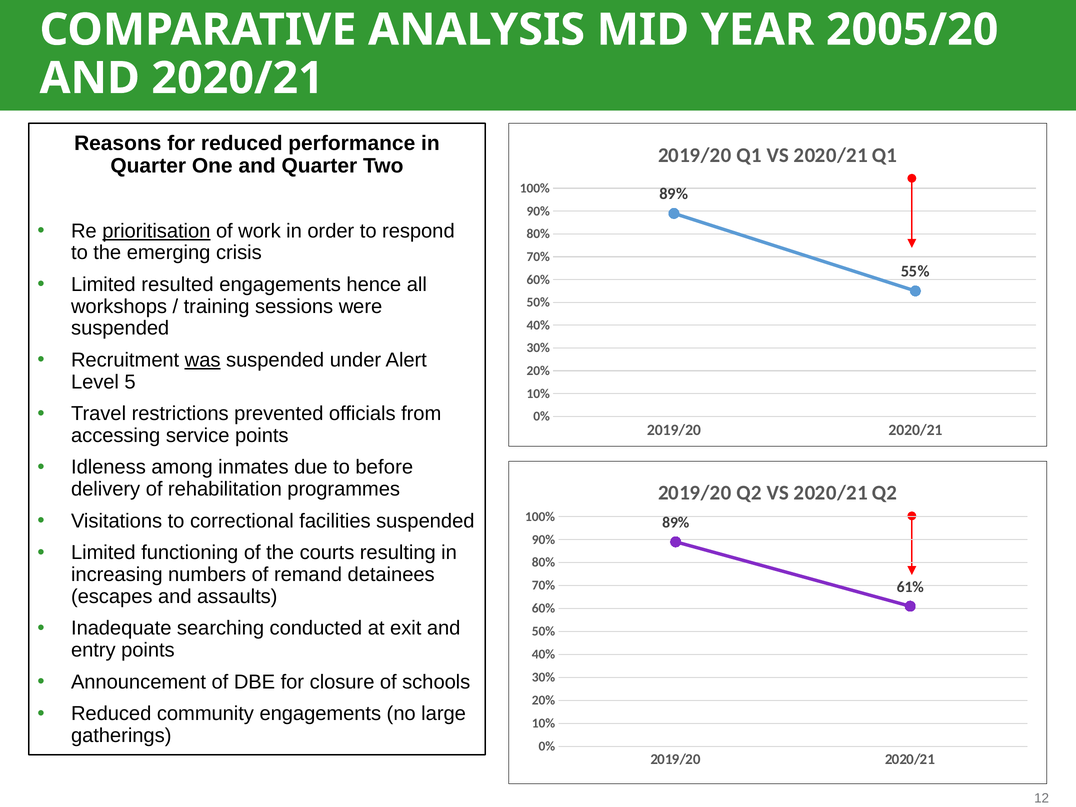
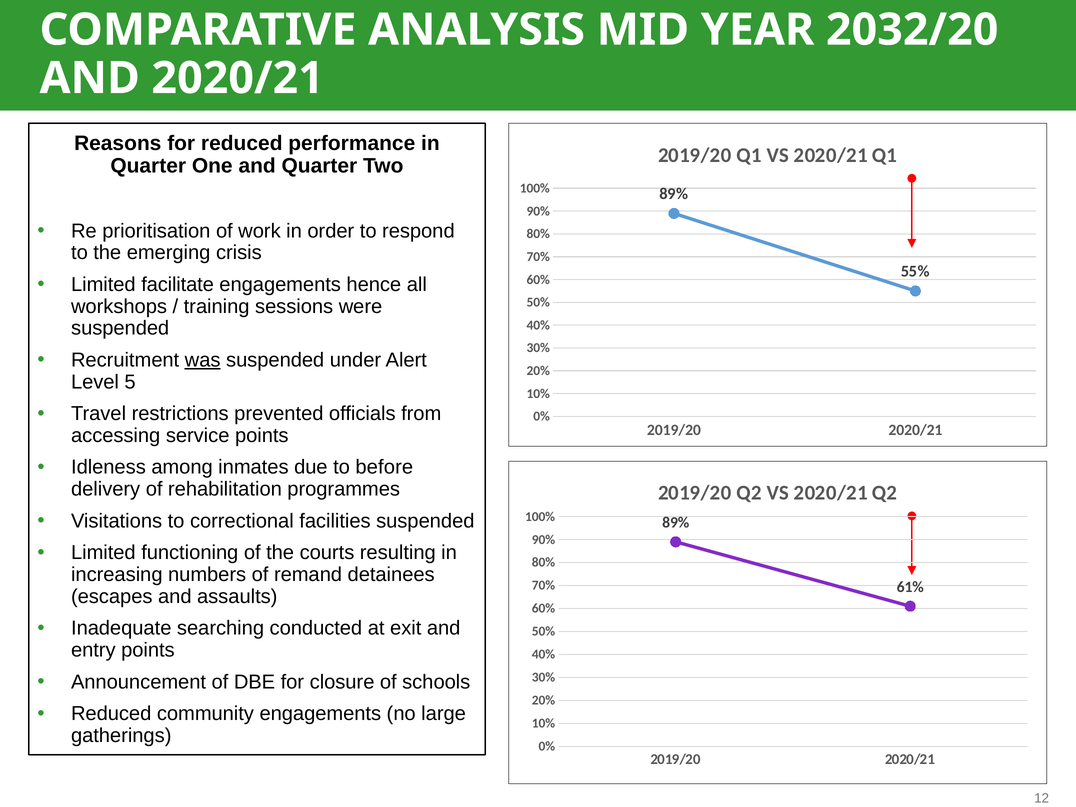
2005/20: 2005/20 -> 2032/20
prioritisation underline: present -> none
resulted: resulted -> facilitate
